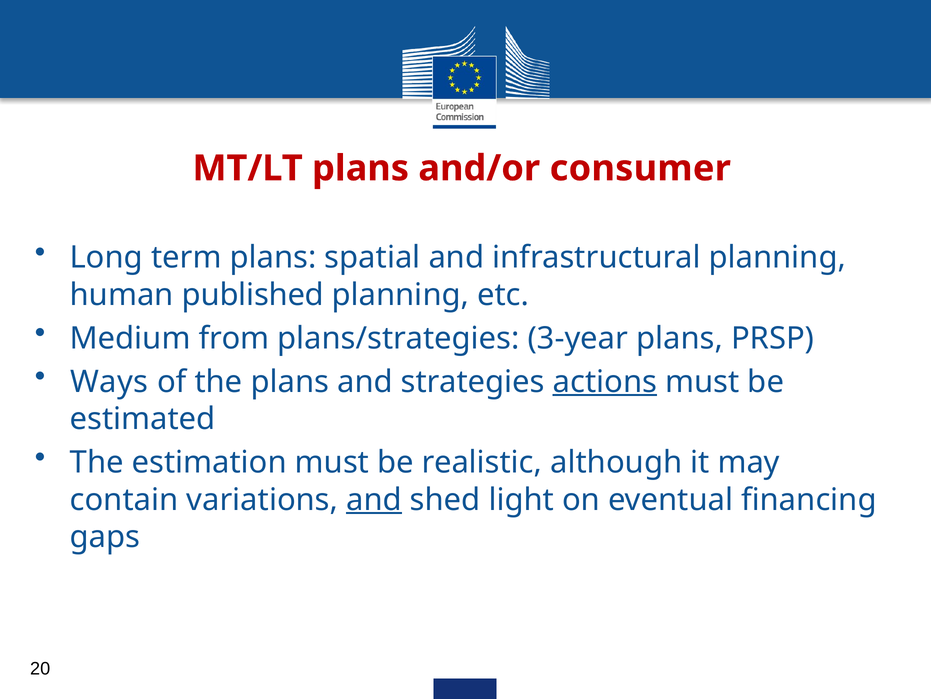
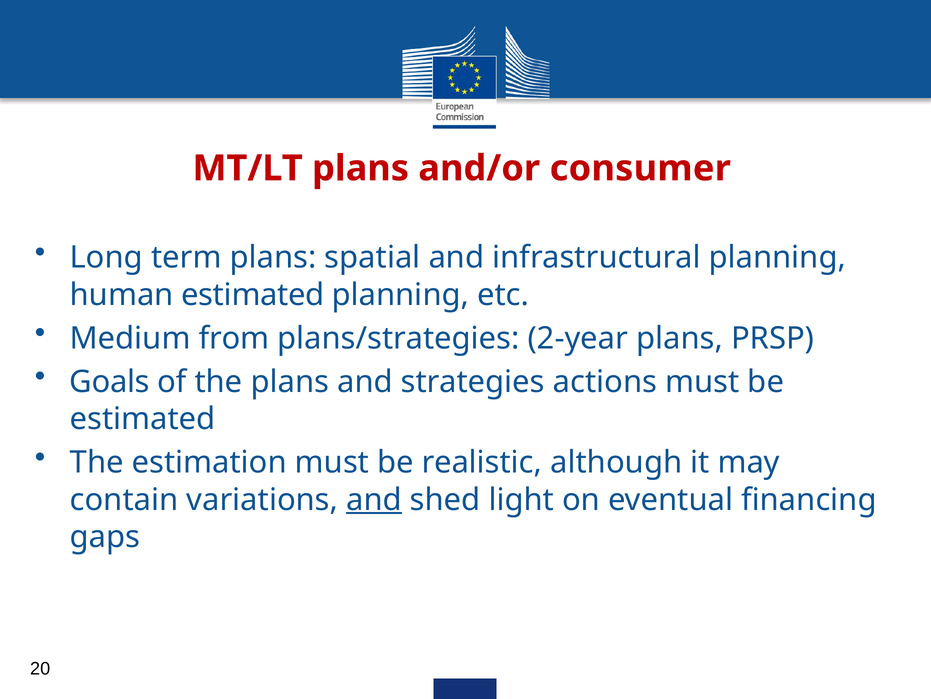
human published: published -> estimated
3-year: 3-year -> 2-year
Ways: Ways -> Goals
actions underline: present -> none
